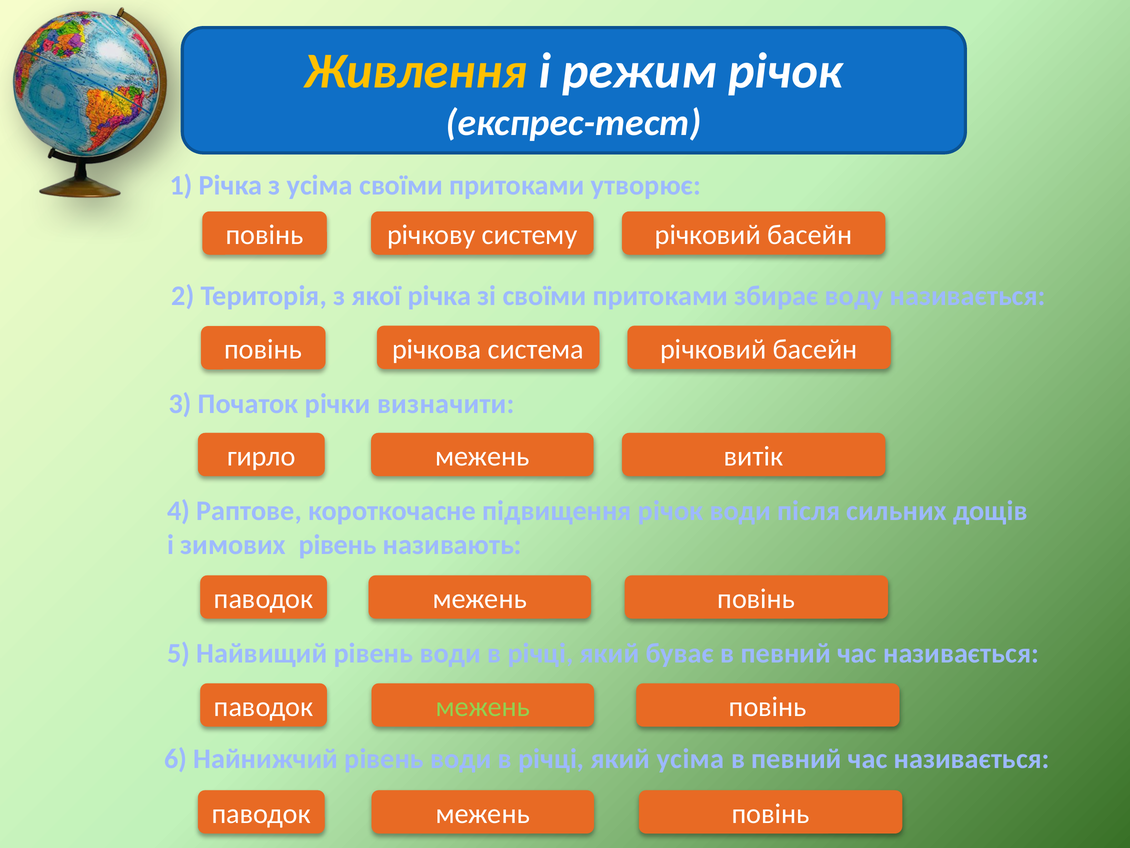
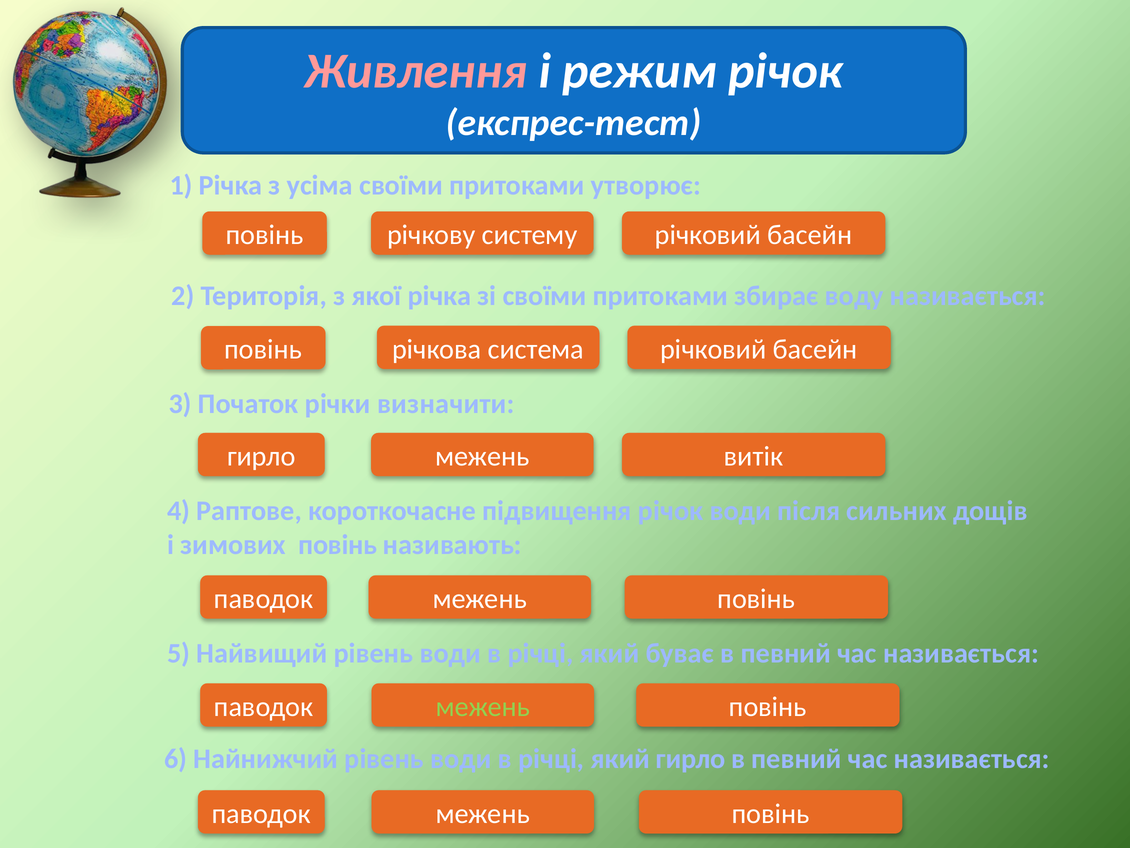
Живлення colour: yellow -> pink
зимових рівень: рівень -> повінь
який усіма: усіма -> гирло
